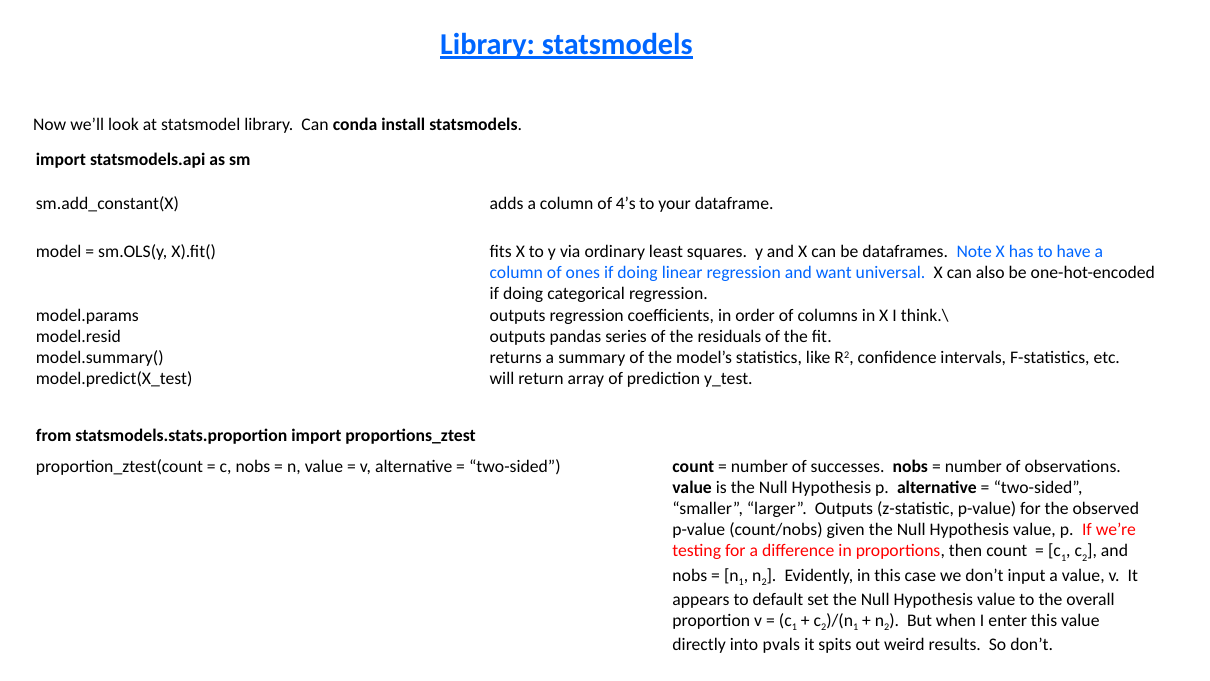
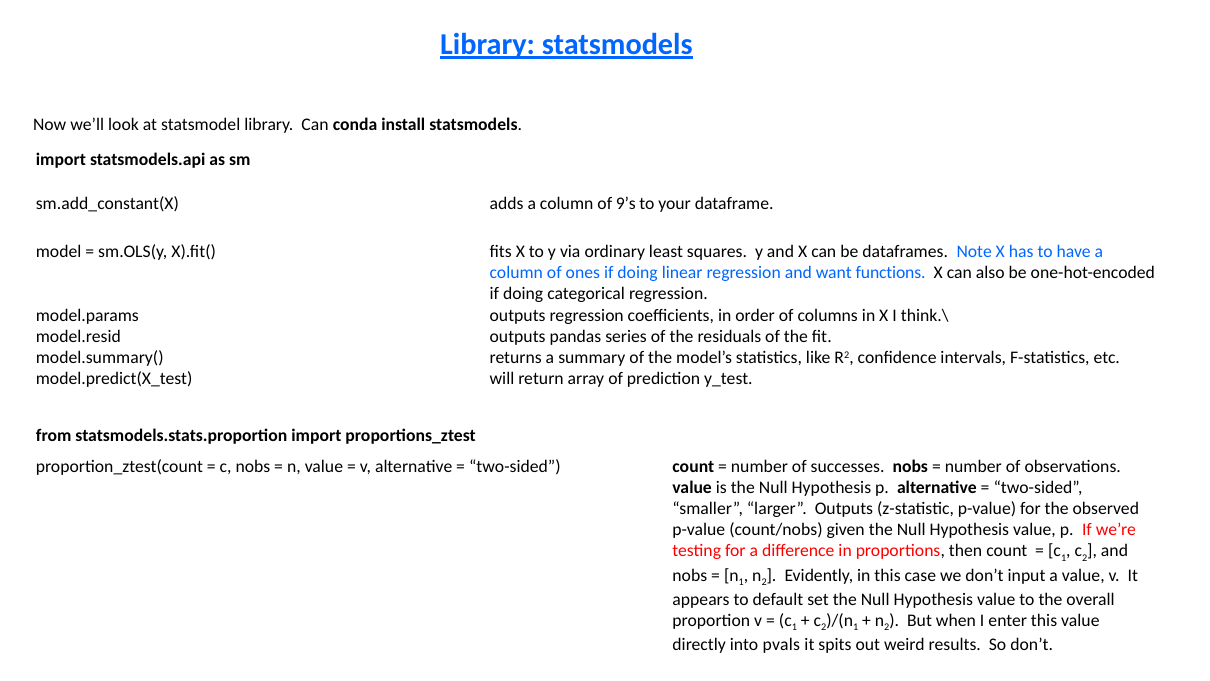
4’s: 4’s -> 9’s
universal: universal -> functions
